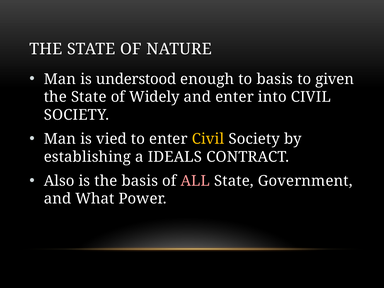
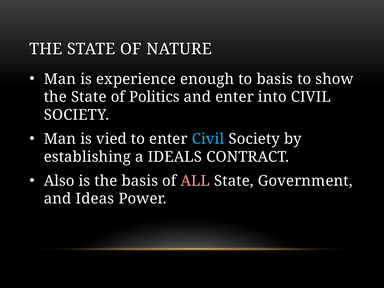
understood: understood -> experience
given: given -> show
Widely: Widely -> Politics
Civil at (208, 139) colour: yellow -> light blue
What: What -> Ideas
